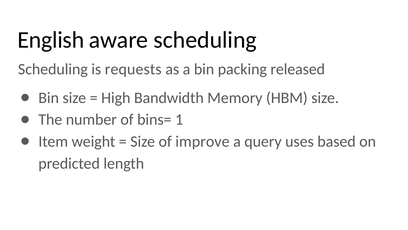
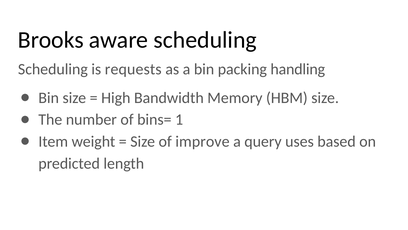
English: English -> Brooks
released: released -> handling
